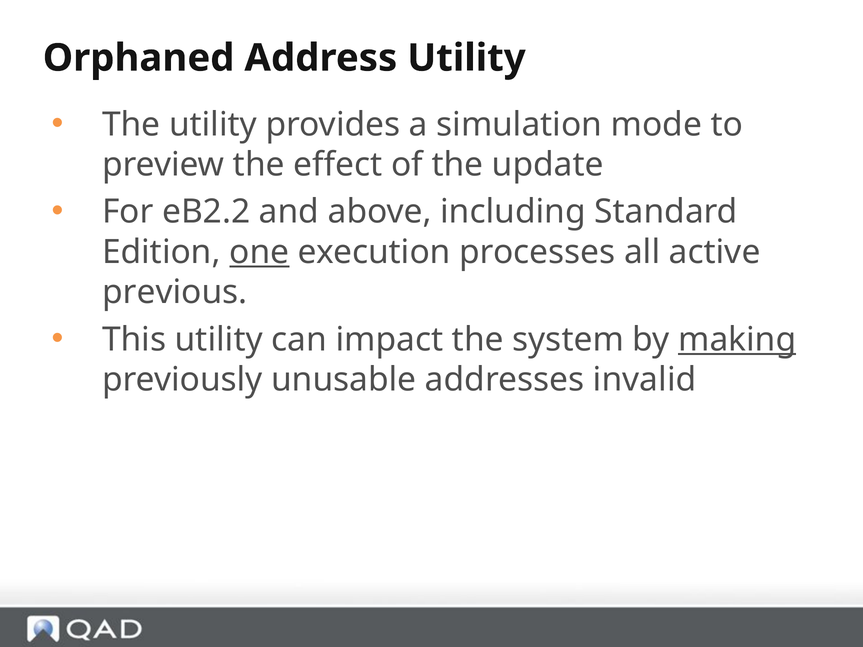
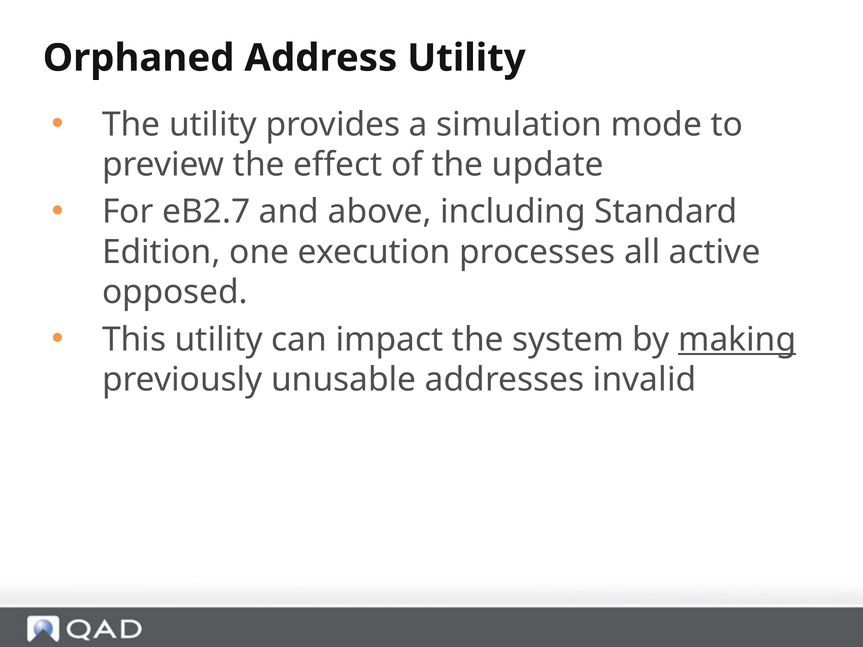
eB2.2: eB2.2 -> eB2.7
one underline: present -> none
previous: previous -> opposed
